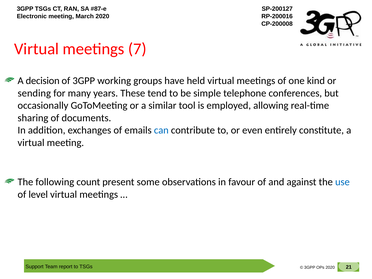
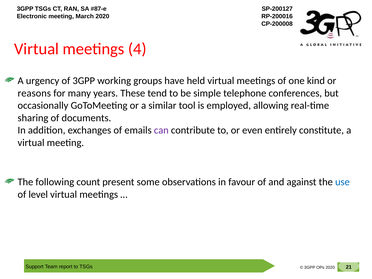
7: 7 -> 4
decision: decision -> urgency
sending: sending -> reasons
can colour: blue -> purple
